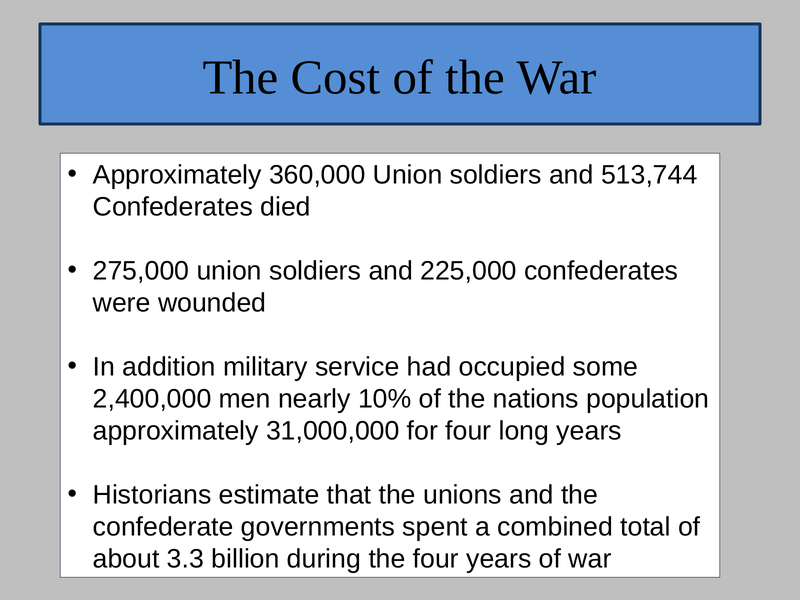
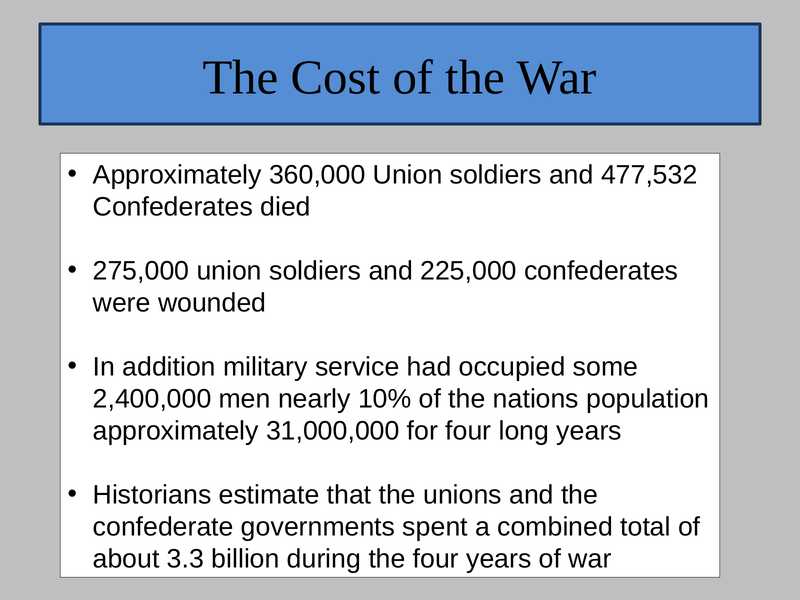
513,744: 513,744 -> 477,532
